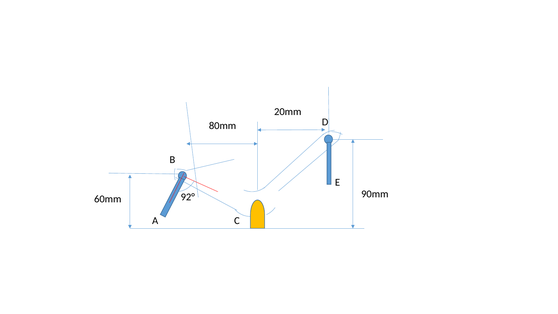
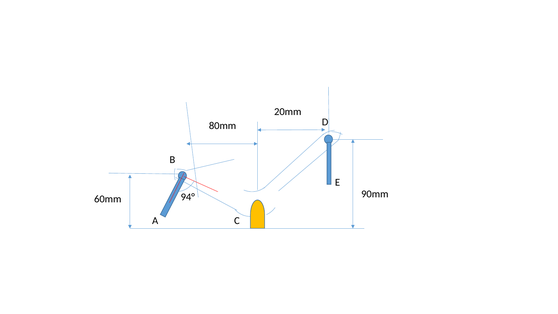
92°: 92° -> 94°
